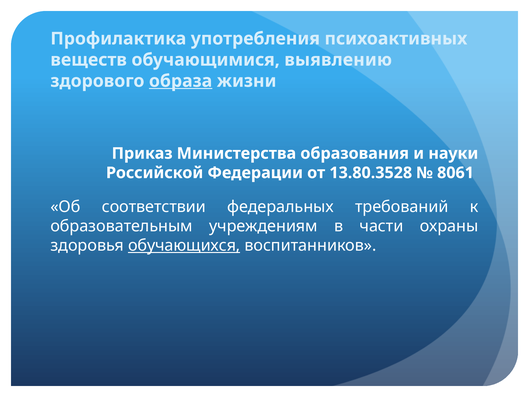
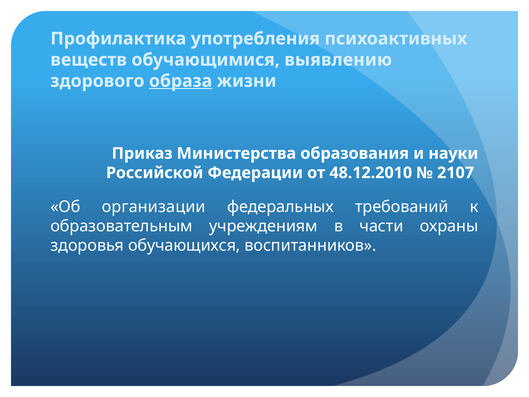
13.80.3528: 13.80.3528 -> 48.12.2010
8061: 8061 -> 2107
соответствии: соответствии -> организации
обучающихся underline: present -> none
